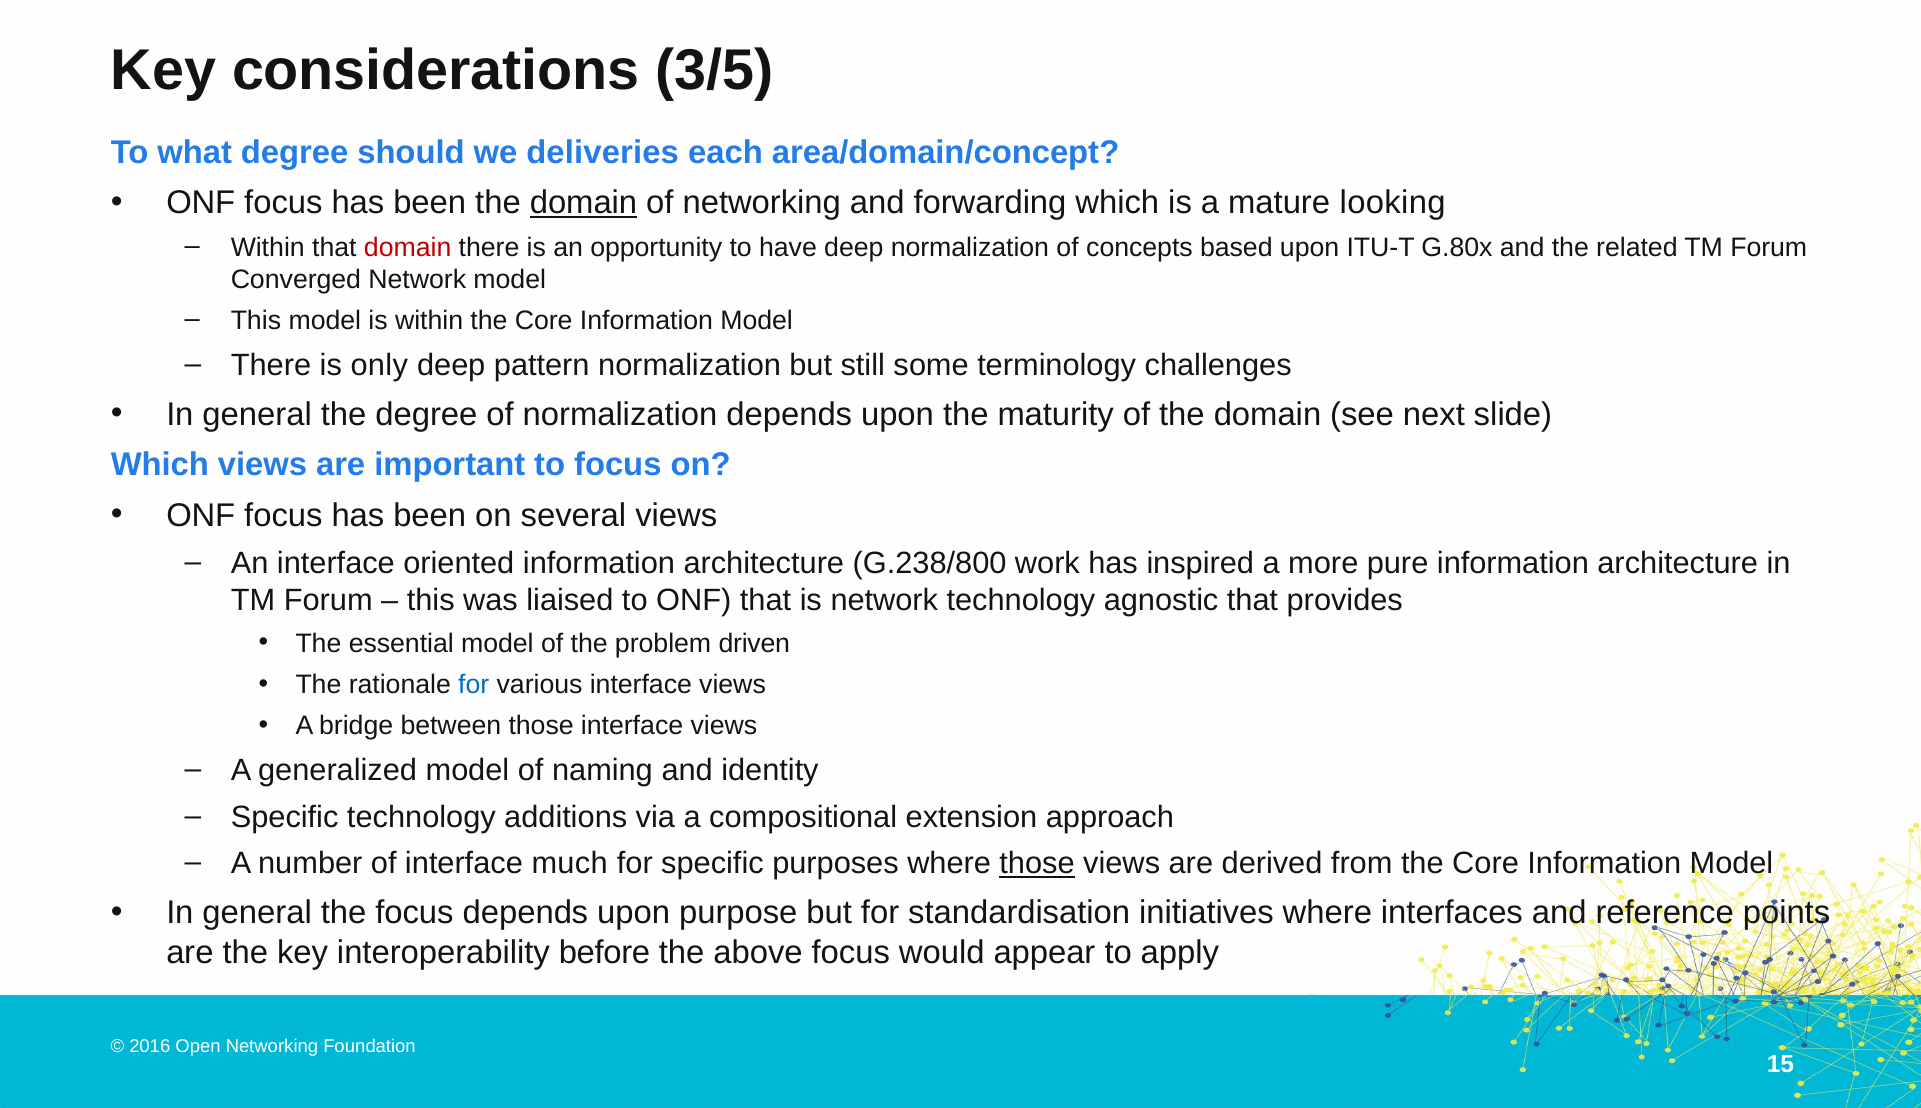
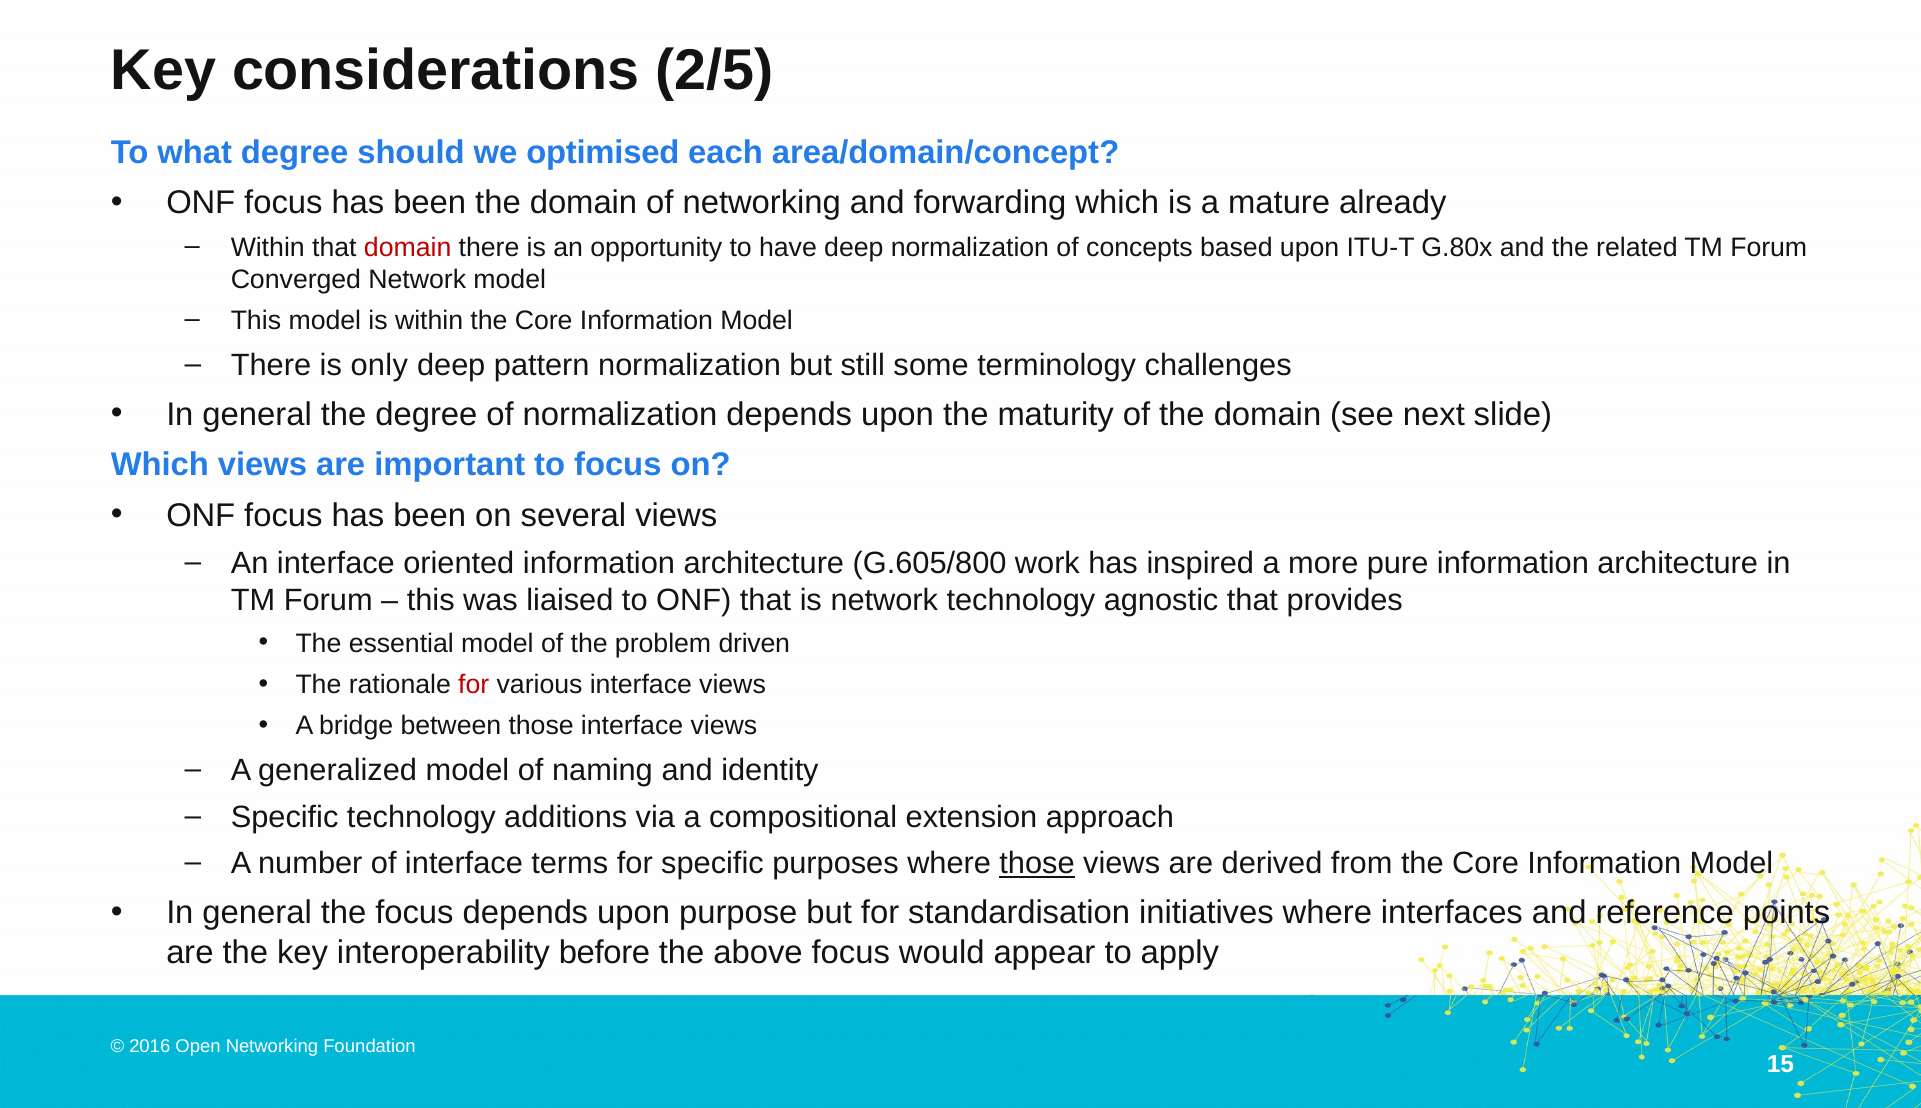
3/5: 3/5 -> 2/5
deliveries: deliveries -> optimised
domain at (583, 203) underline: present -> none
looking: looking -> already
G.238/800: G.238/800 -> G.605/800
for at (474, 685) colour: blue -> red
much: much -> terms
